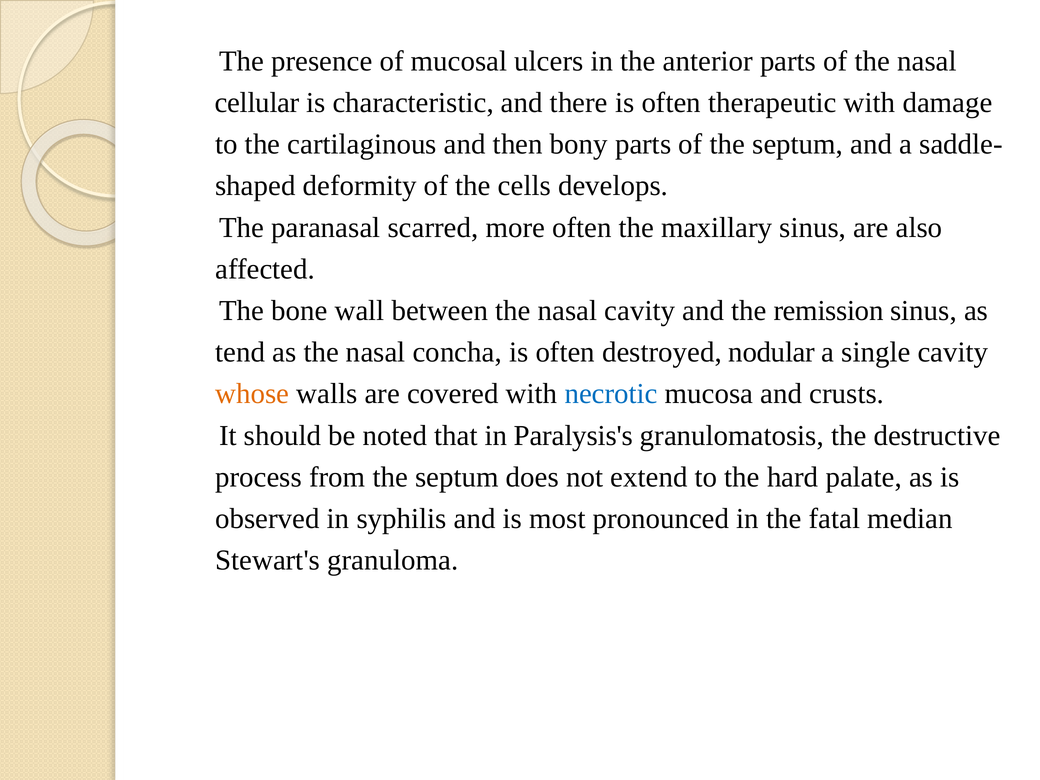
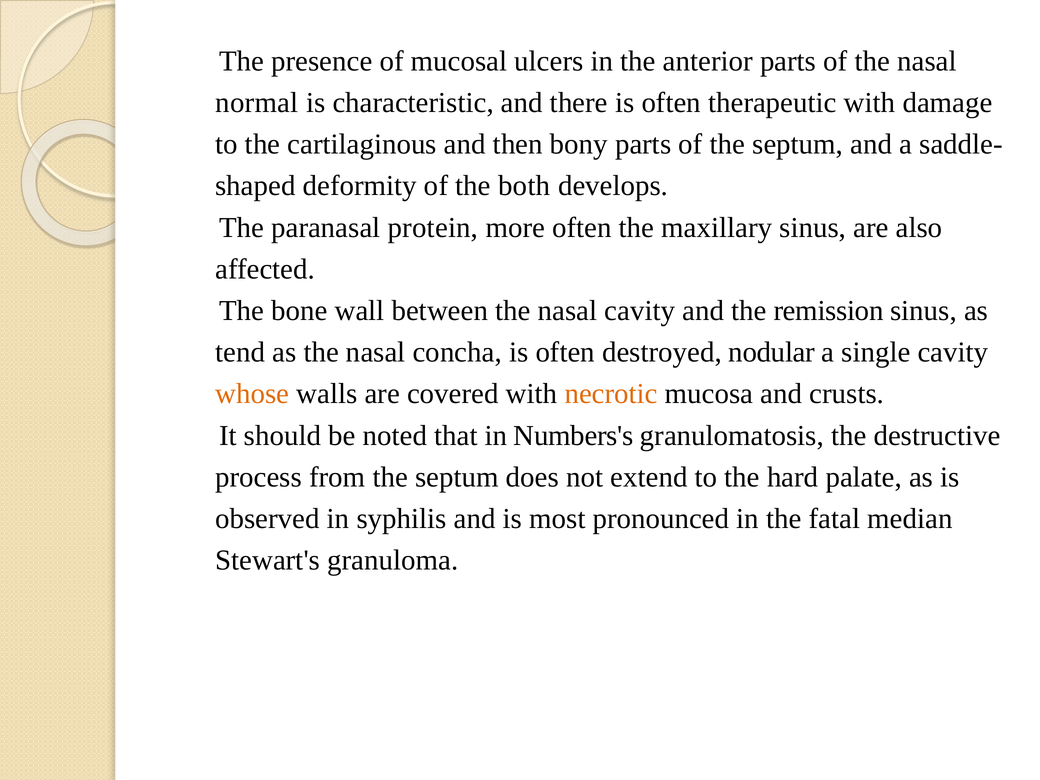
cellular: cellular -> normal
cells: cells -> both
scarred: scarred -> protein
necrotic colour: blue -> orange
Paralysis's: Paralysis's -> Numbers's
